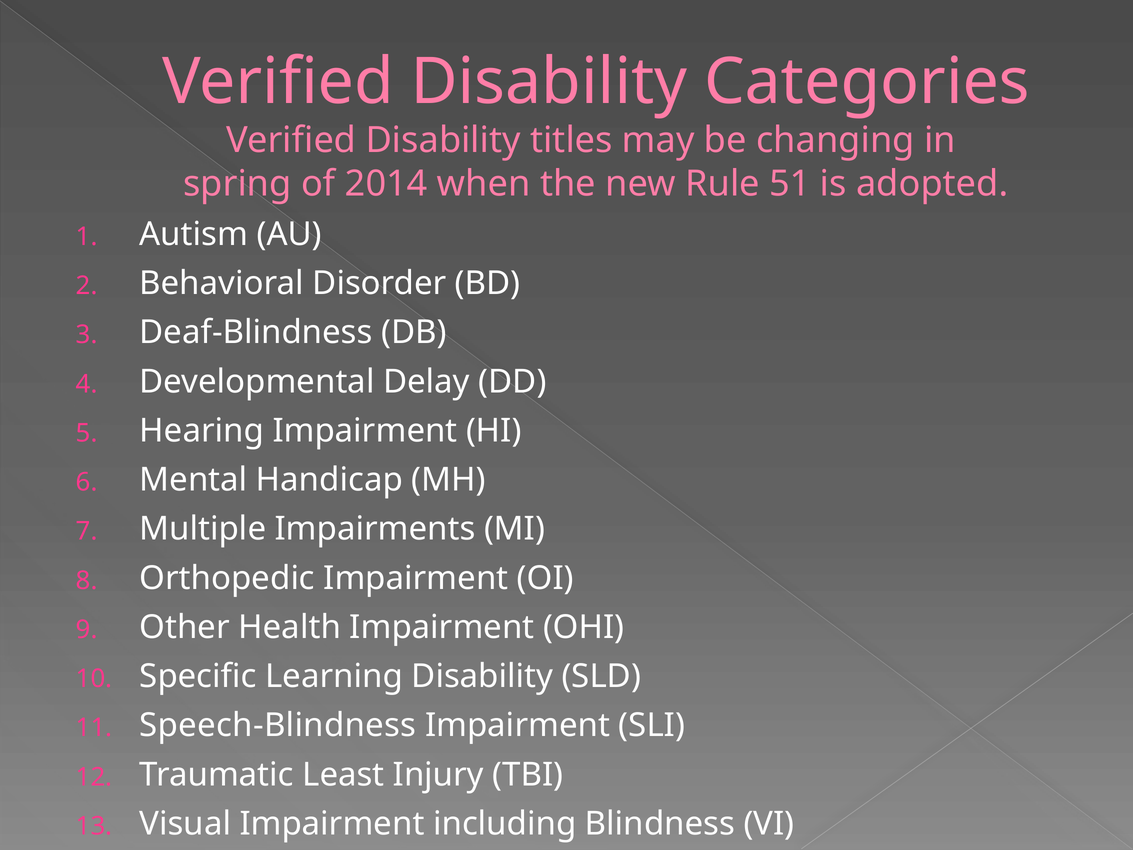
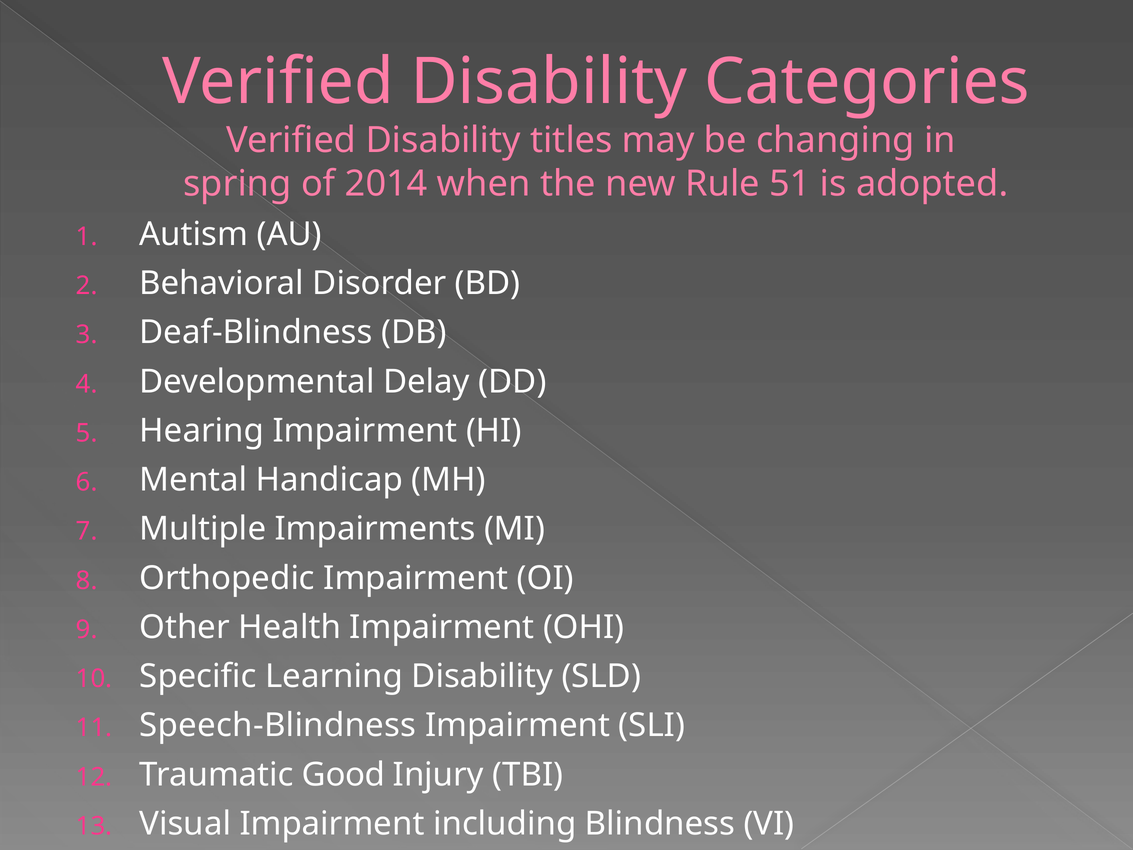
Least: Least -> Good
